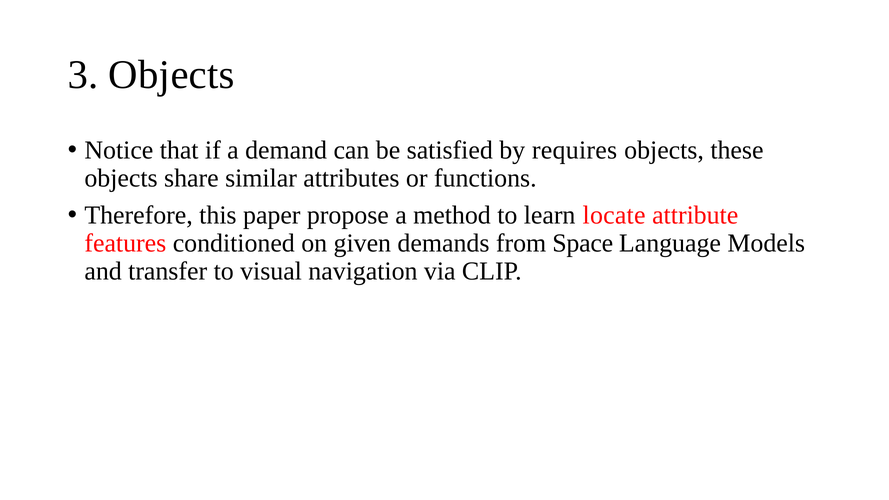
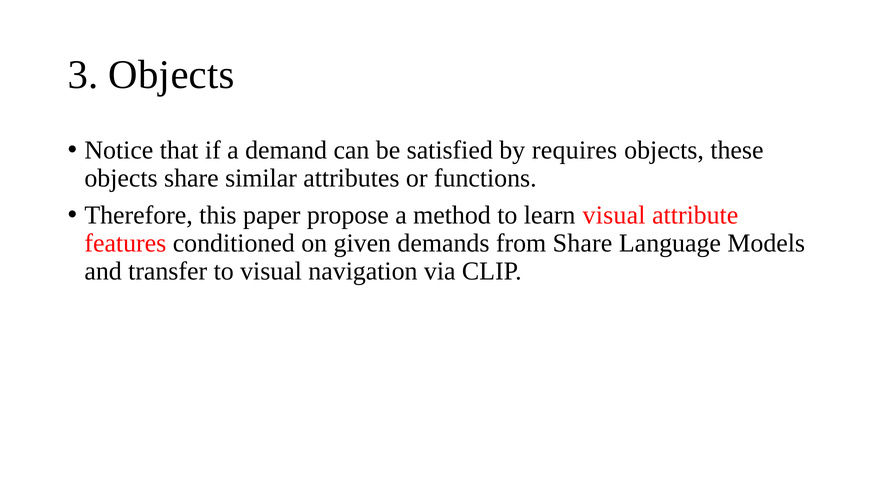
learn locate: locate -> visual
from Space: Space -> Share
